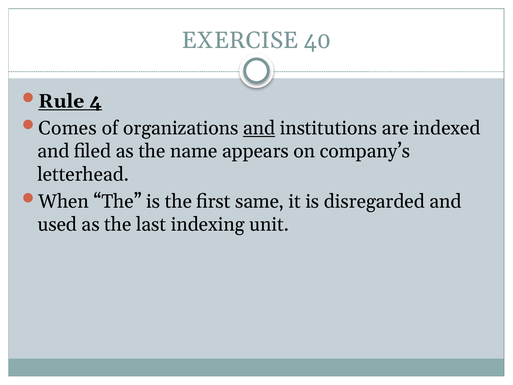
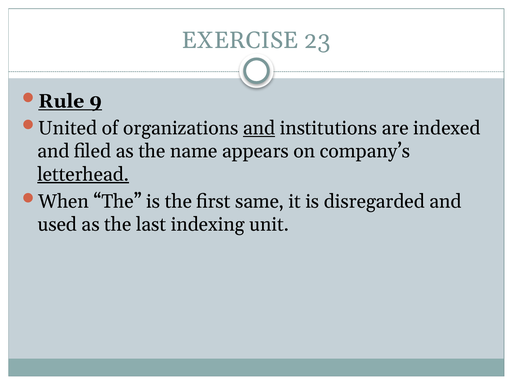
40: 40 -> 23
4: 4 -> 9
Comes: Comes -> United
letterhead underline: none -> present
